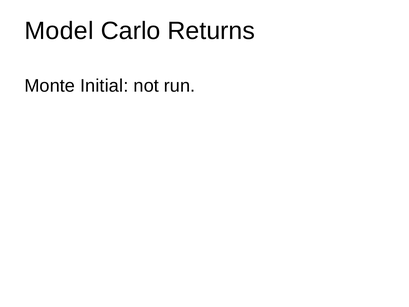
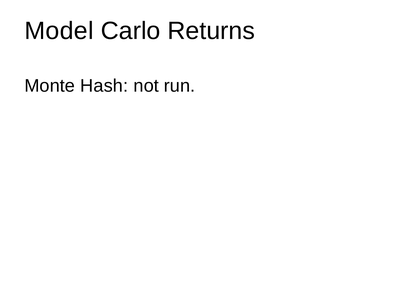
Initial: Initial -> Hash
